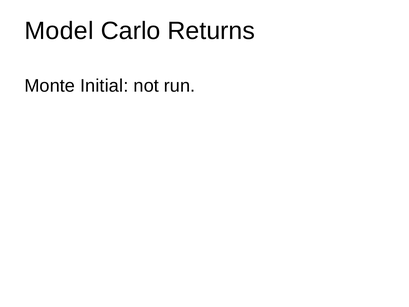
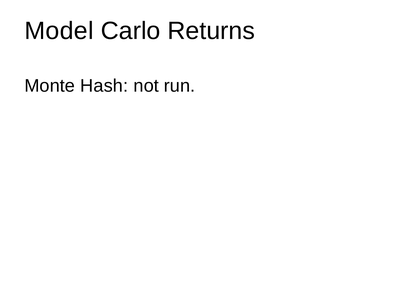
Initial: Initial -> Hash
